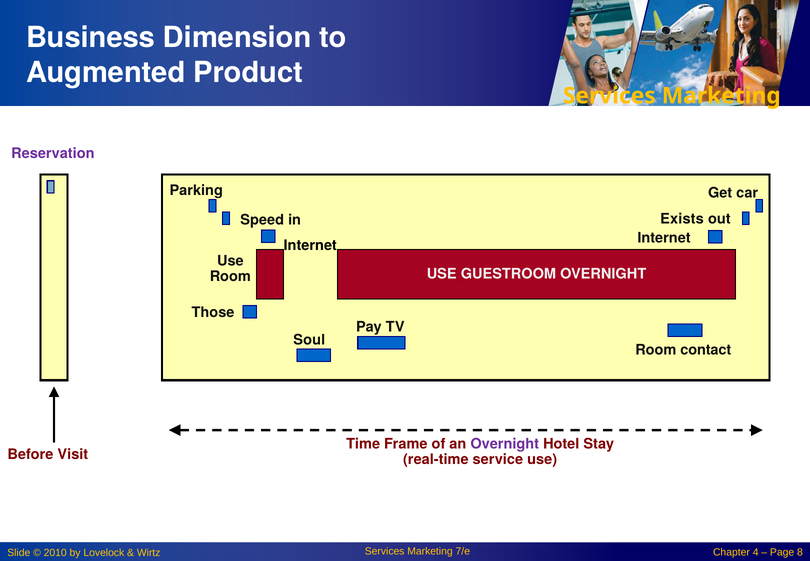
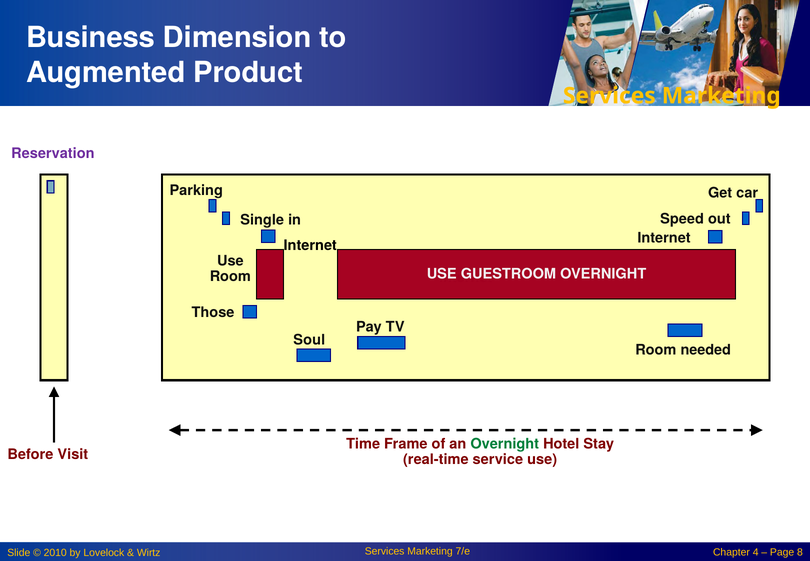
Exists: Exists -> Speed
Speed: Speed -> Single
contact: contact -> needed
Overnight at (505, 444) colour: purple -> green
